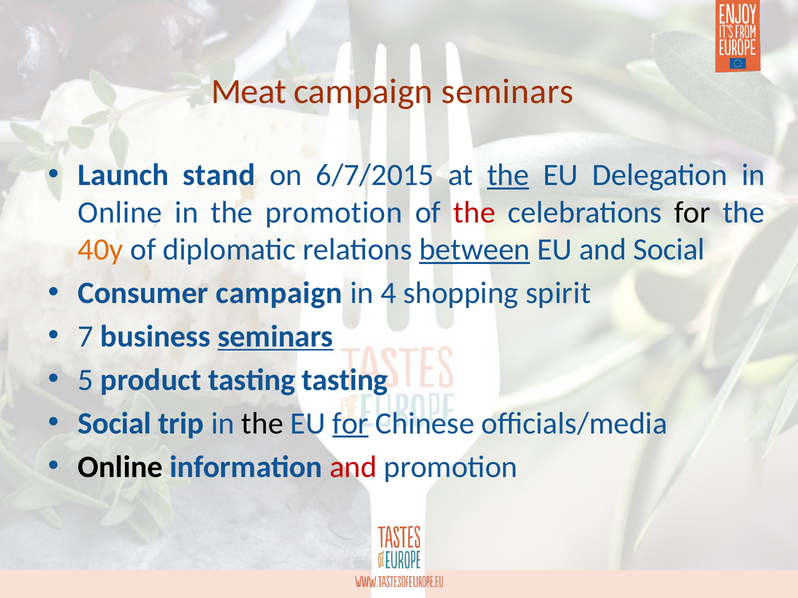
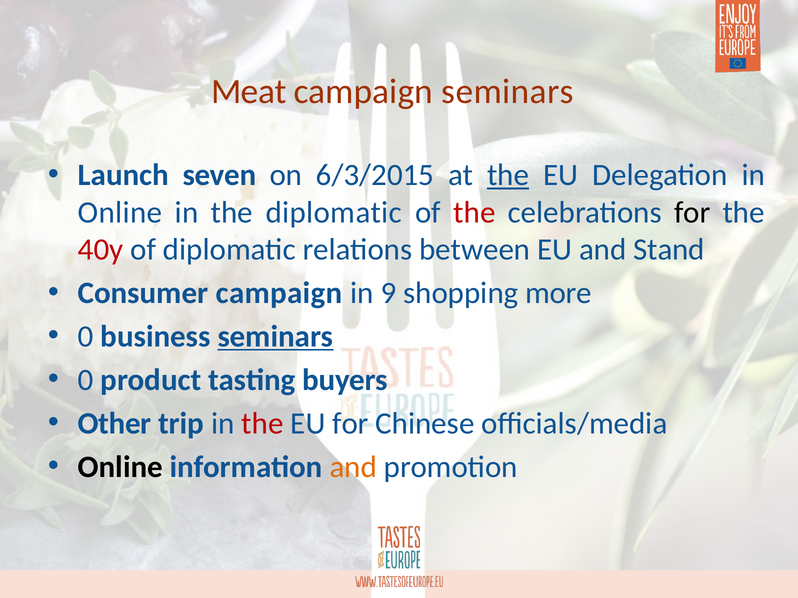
stand: stand -> seven
6/7/2015: 6/7/2015 -> 6/3/2015
the promotion: promotion -> diplomatic
40y colour: orange -> red
between underline: present -> none
and Social: Social -> Stand
4: 4 -> 9
spirit: spirit -> more
7 at (86, 337): 7 -> 0
5 at (86, 380): 5 -> 0
tasting tasting: tasting -> buyers
Social at (115, 424): Social -> Other
the at (262, 424) colour: black -> red
for at (350, 424) underline: present -> none
and at (353, 467) colour: red -> orange
